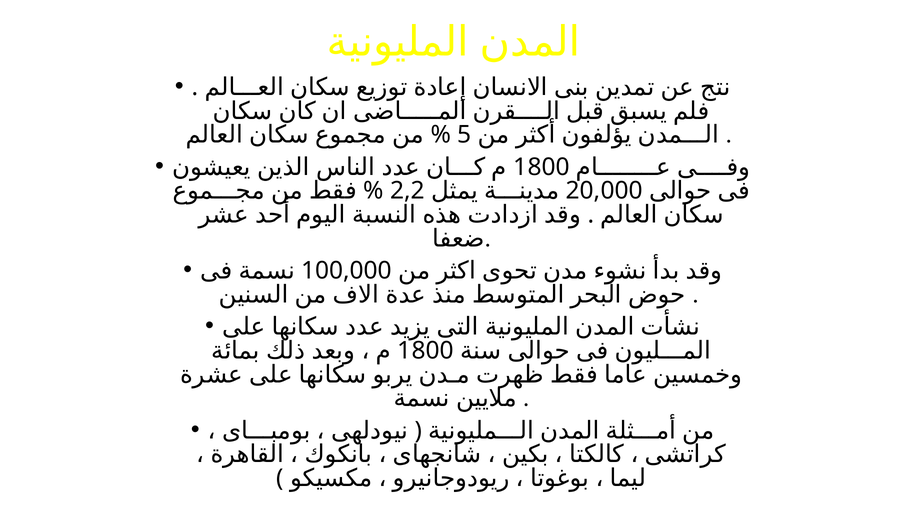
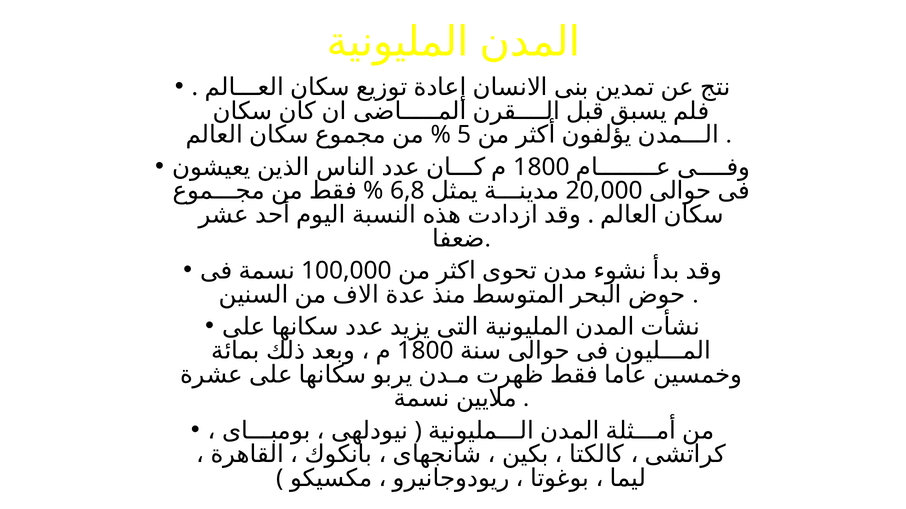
2,2: 2,2 -> 6,8
